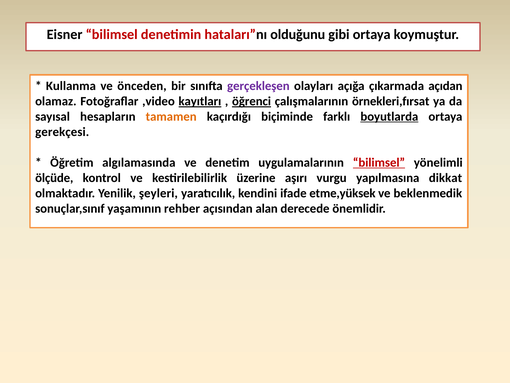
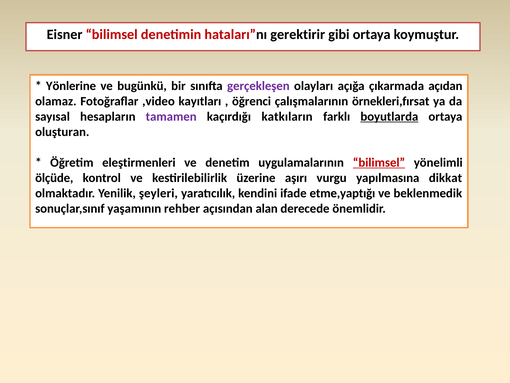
olduğunu: olduğunu -> gerektirir
Kullanma: Kullanma -> Yönlerine
önceden: önceden -> bugünkü
kayıtları underline: present -> none
öğrenci underline: present -> none
tamamen colour: orange -> purple
biçiminde: biçiminde -> katkıların
gerekçesi: gerekçesi -> oluşturan
algılamasında: algılamasında -> eleştirmenleri
etme,yüksek: etme,yüksek -> etme,yaptığı
